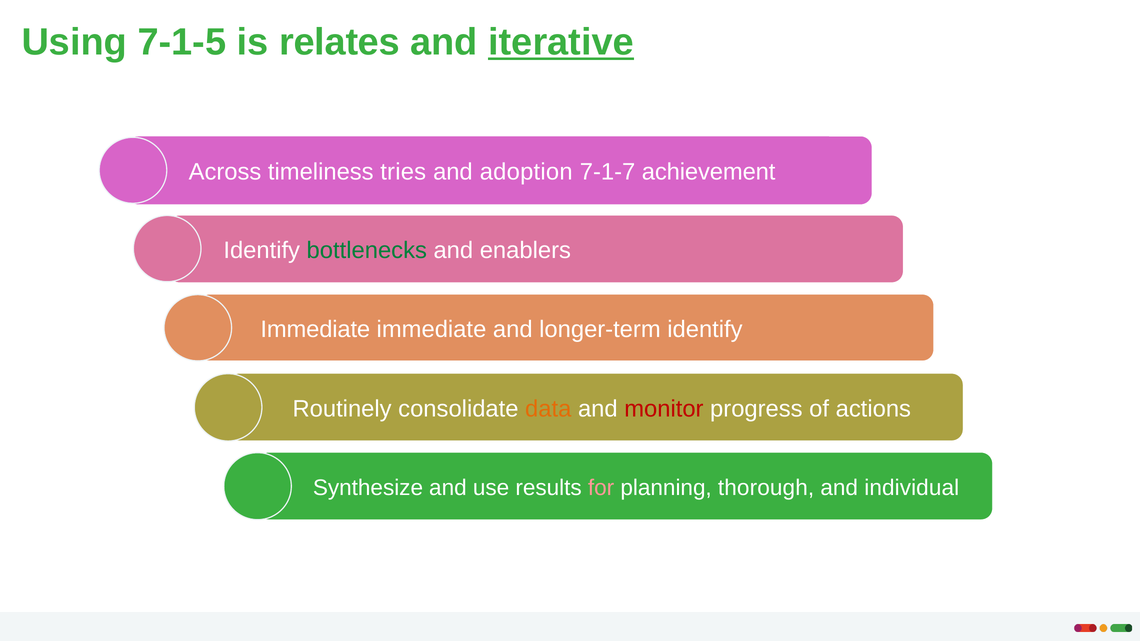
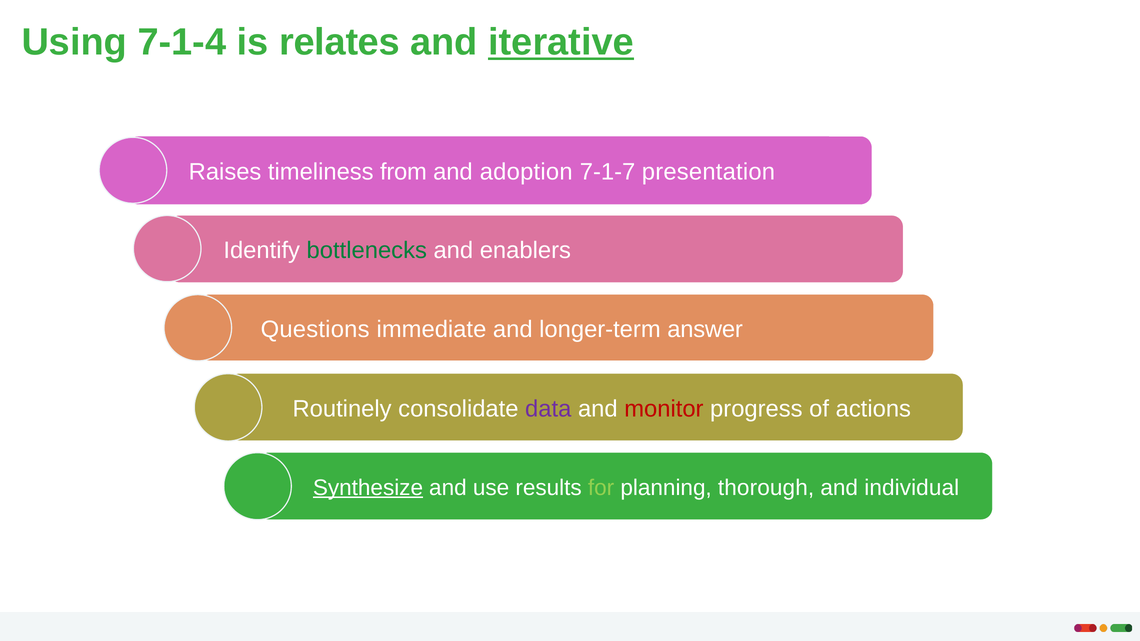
7-1-5: 7-1-5 -> 7-1-4
Across: Across -> Raises
tries: tries -> from
achievement: achievement -> presentation
Immediate at (315, 329): Immediate -> Questions
longer-term identify: identify -> answer
data colour: orange -> purple
Synthesize underline: none -> present
for colour: pink -> light green
